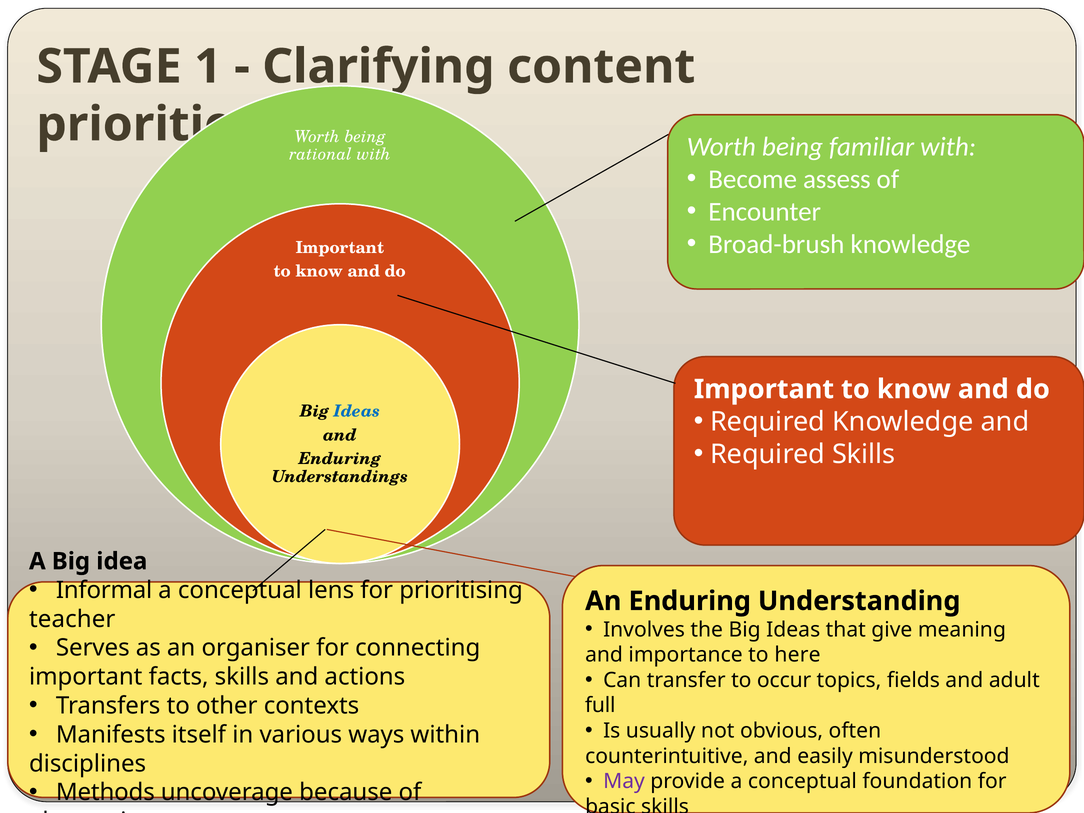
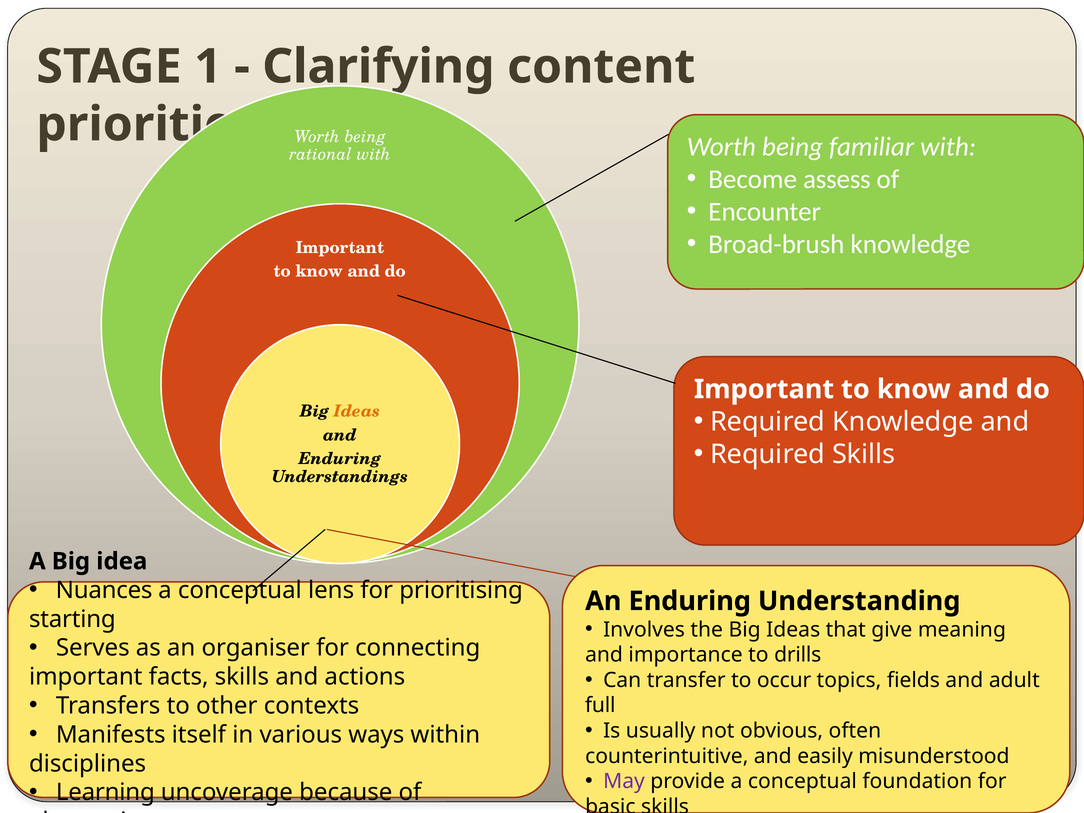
Ideas at (357, 411) colour: blue -> orange
Informal: Informal -> Nuances
teacher: teacher -> starting
here: here -> drills
Methods: Methods -> Learning
